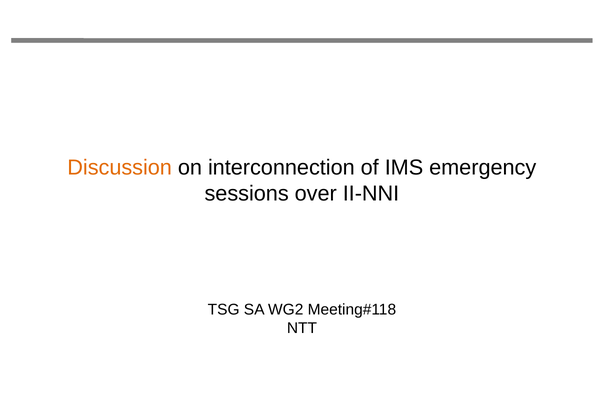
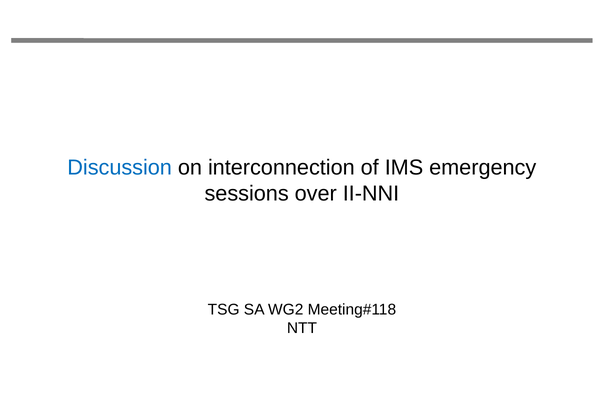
Discussion colour: orange -> blue
